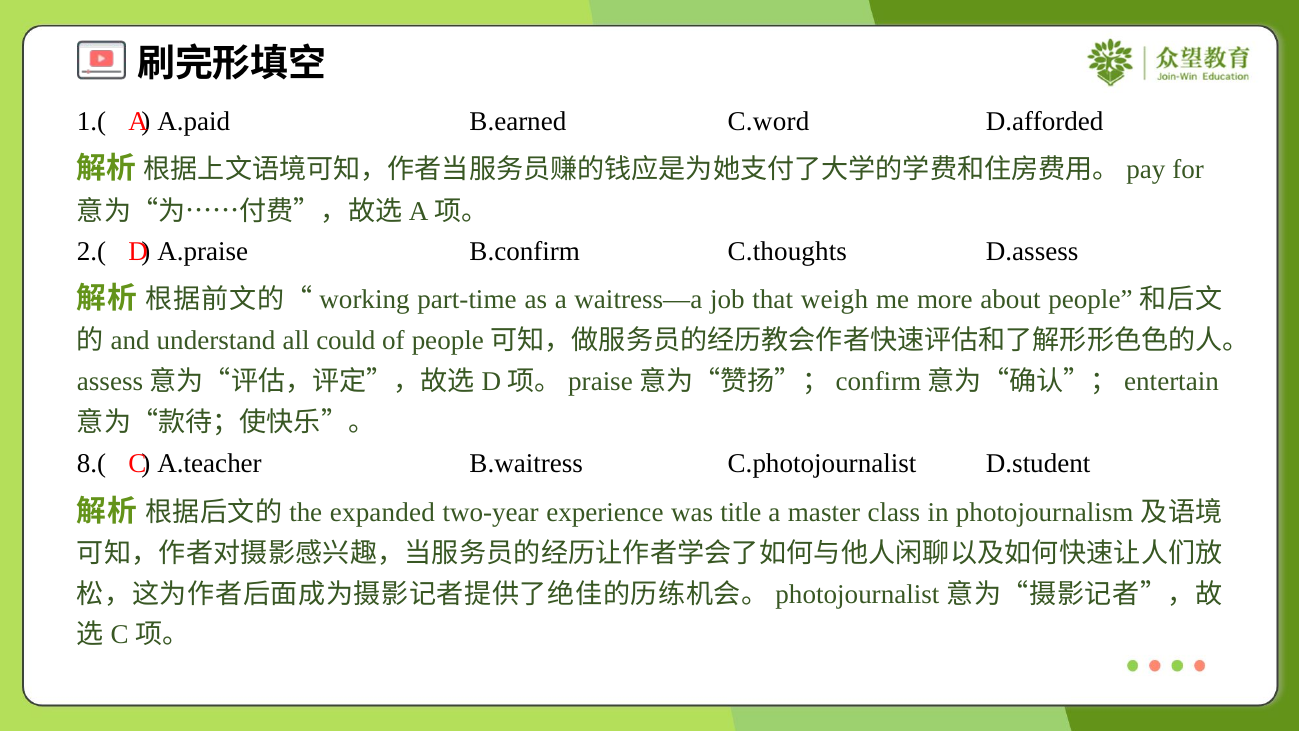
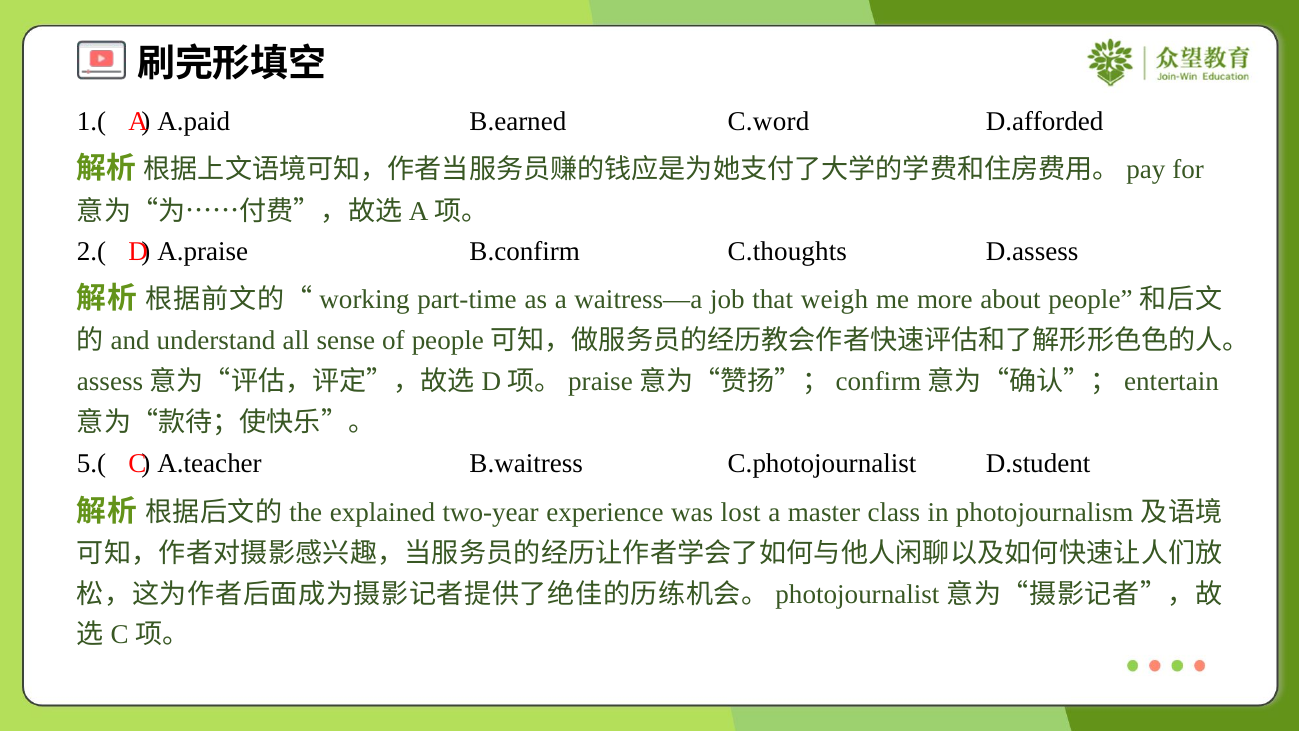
could: could -> sense
8.(: 8.( -> 5.(
expanded: expanded -> explained
title: title -> lost
